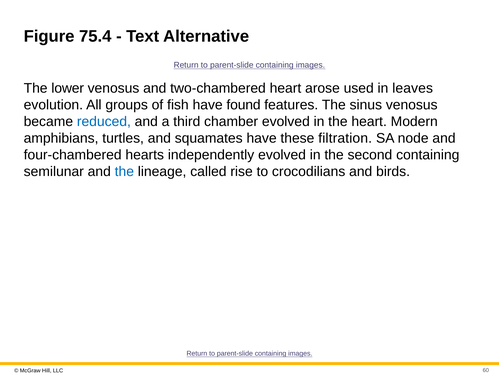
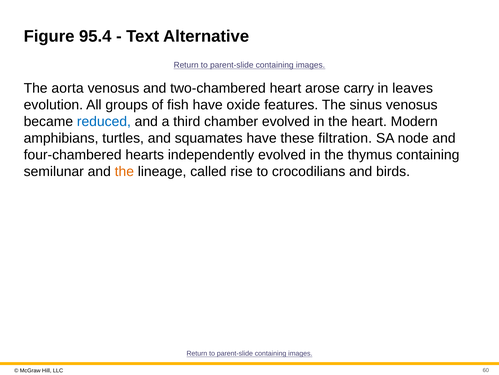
75.4: 75.4 -> 95.4
lower: lower -> aorta
used: used -> carry
found: found -> oxide
second: second -> thymus
the at (124, 171) colour: blue -> orange
